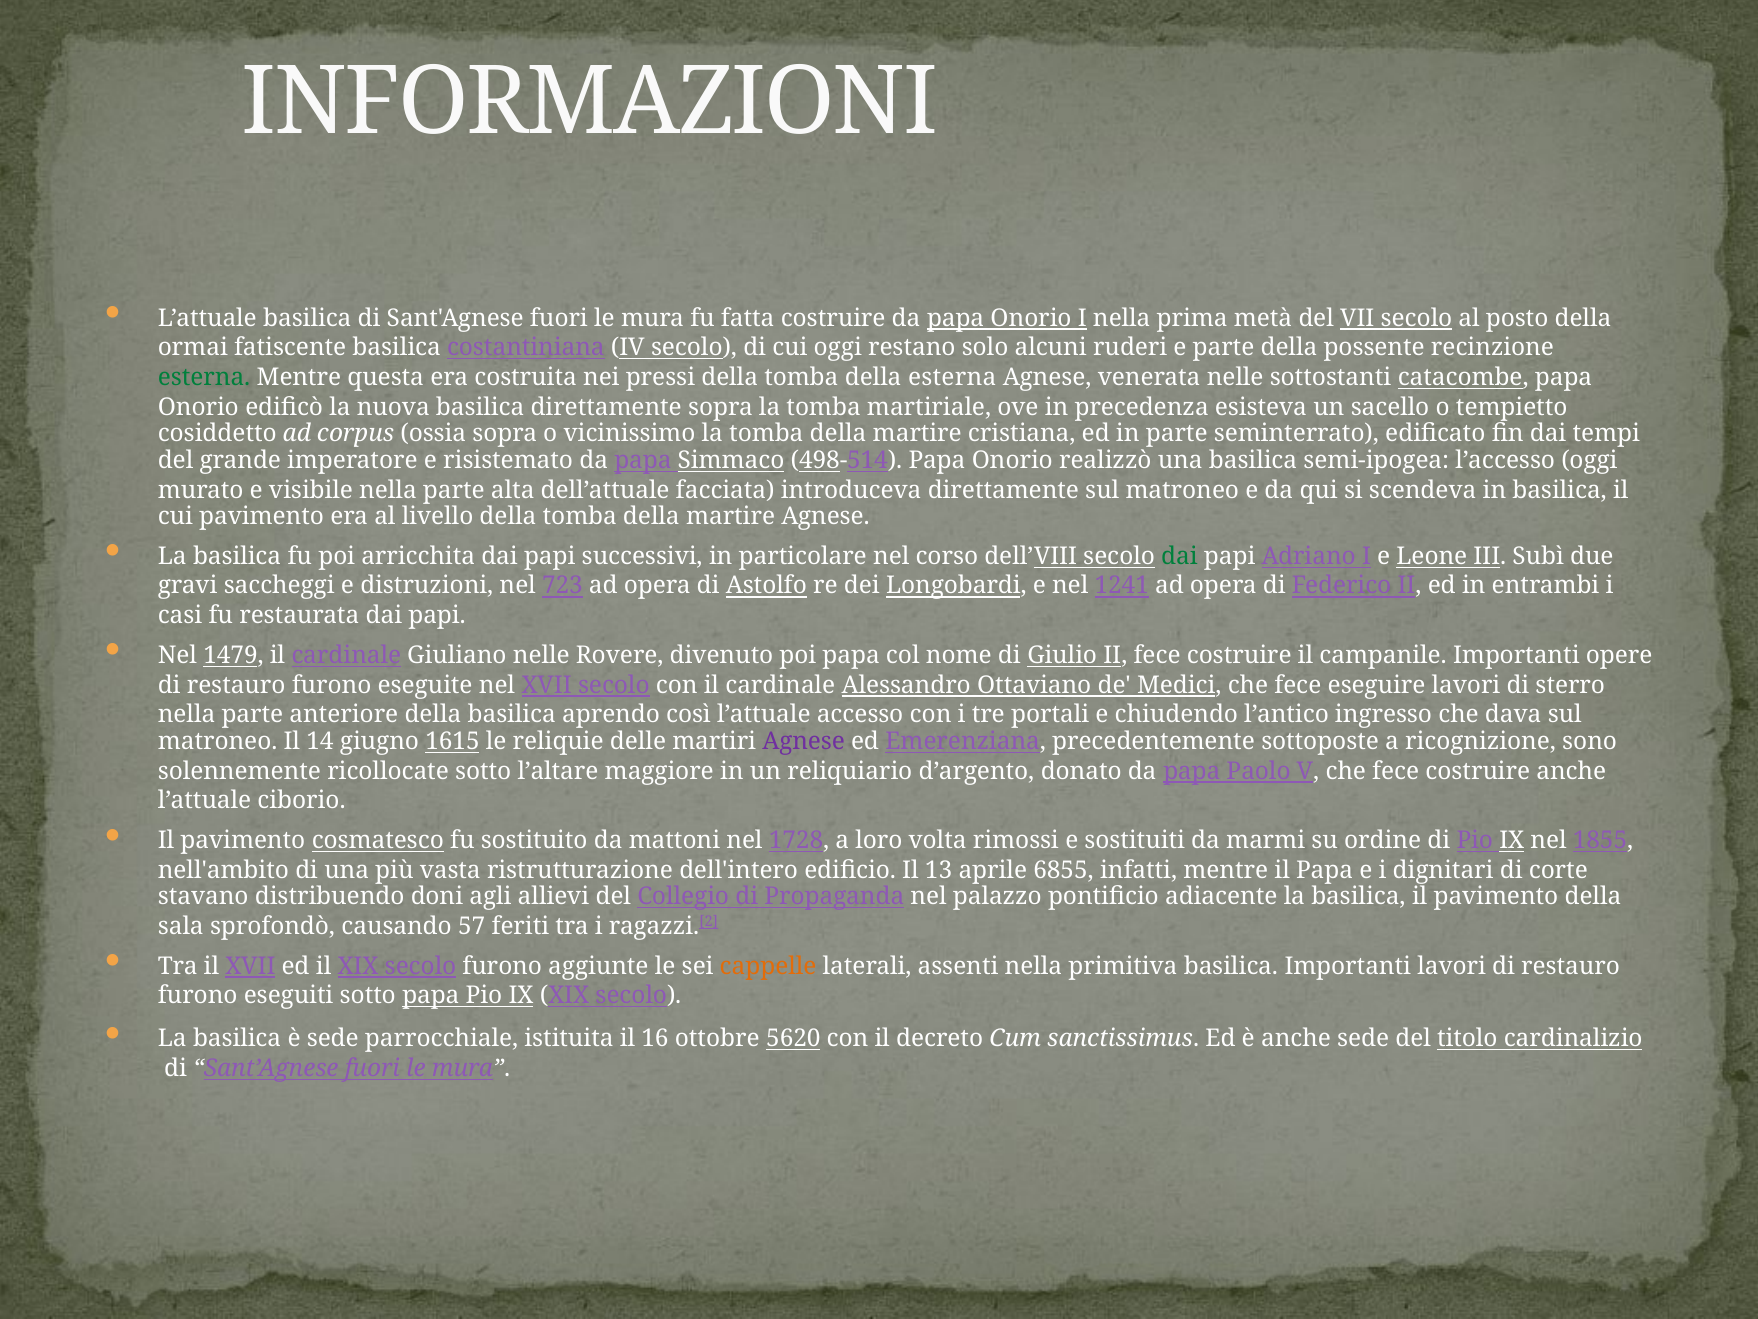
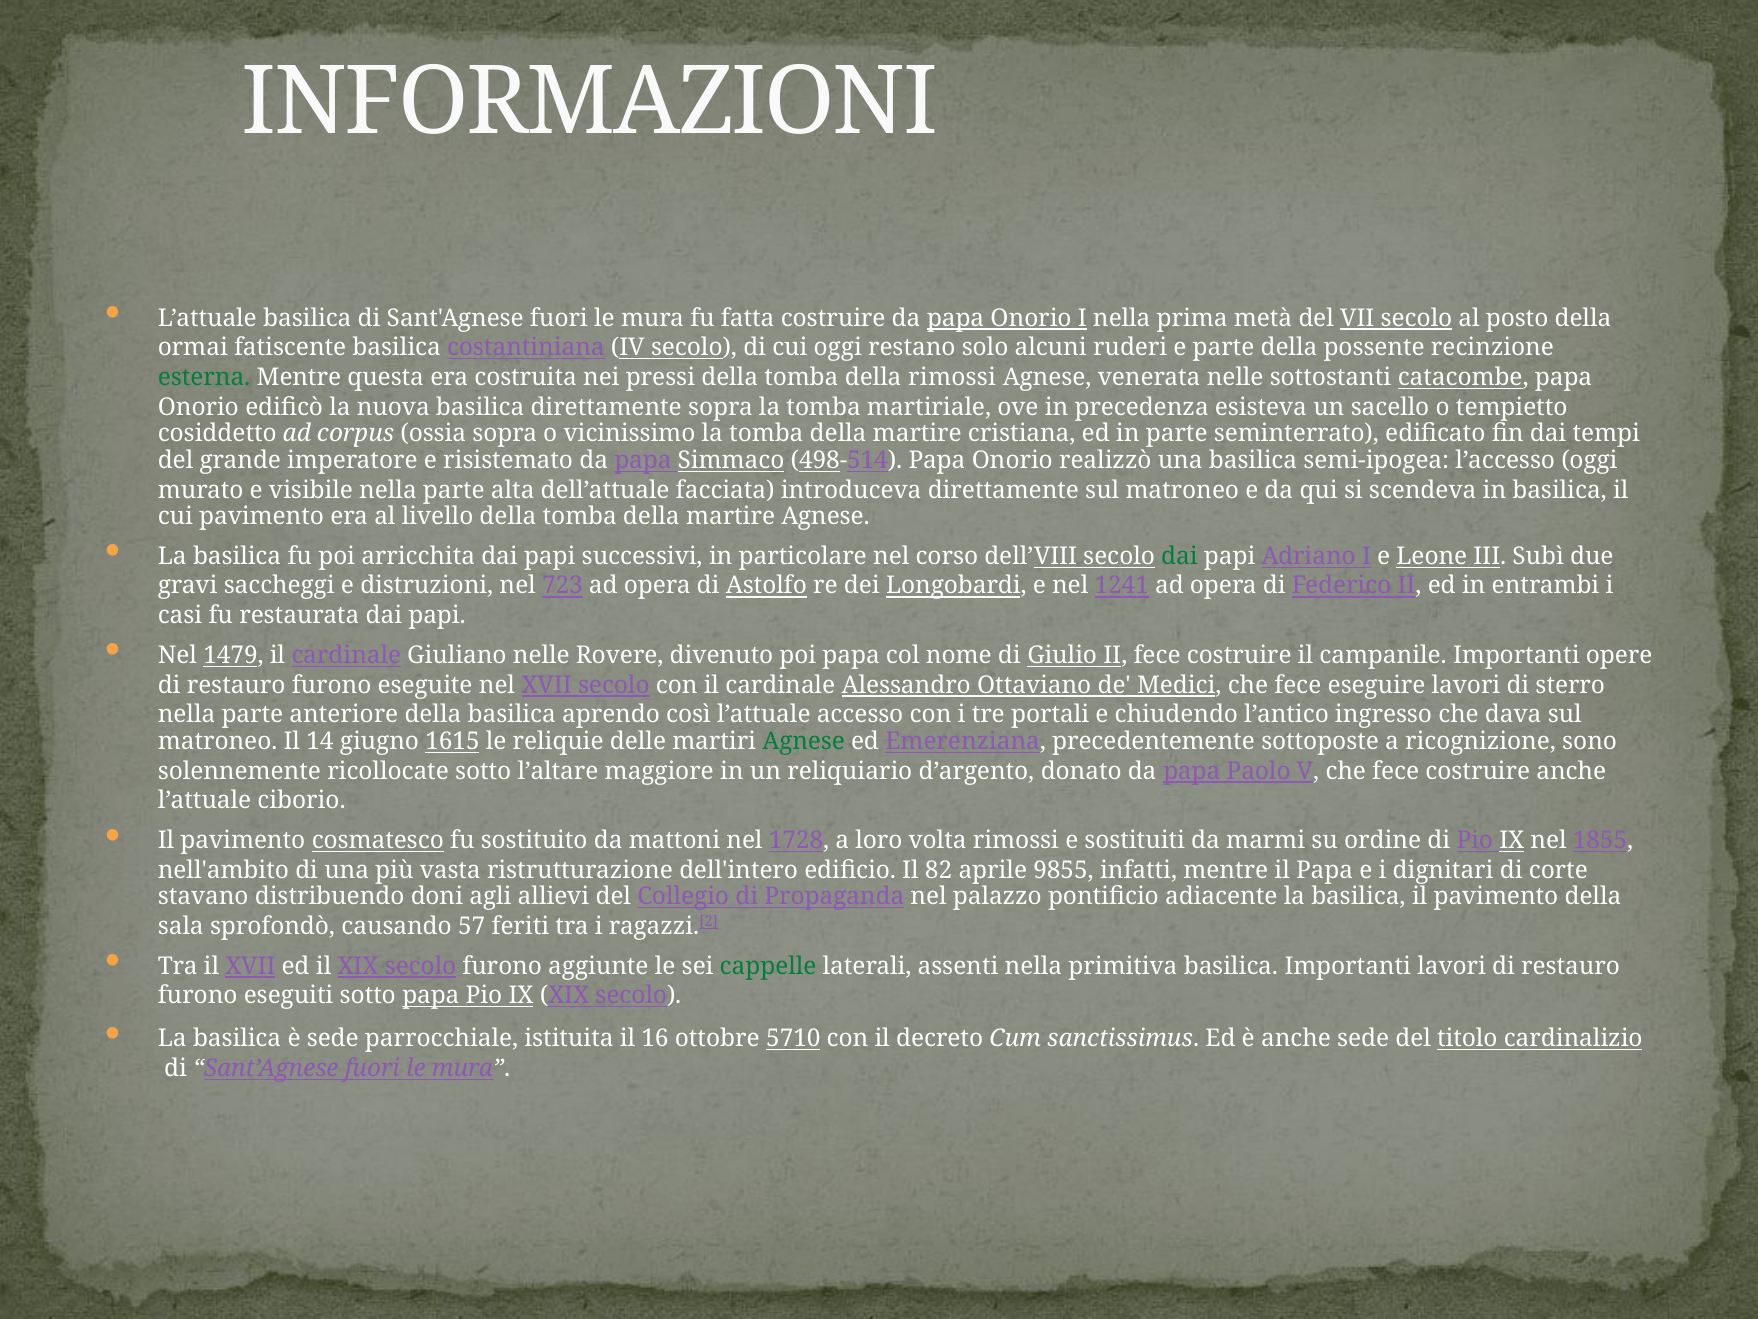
della esterna: esterna -> rimossi
Agnese at (804, 741) colour: purple -> green
13: 13 -> 82
6855: 6855 -> 9855
cappelle colour: orange -> green
5620: 5620 -> 5710
